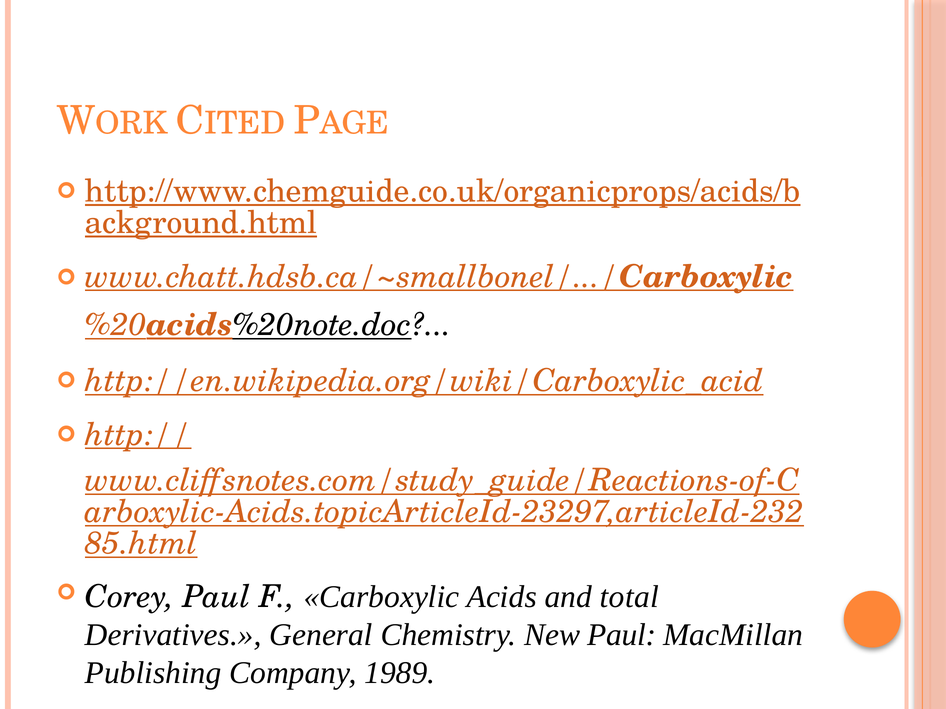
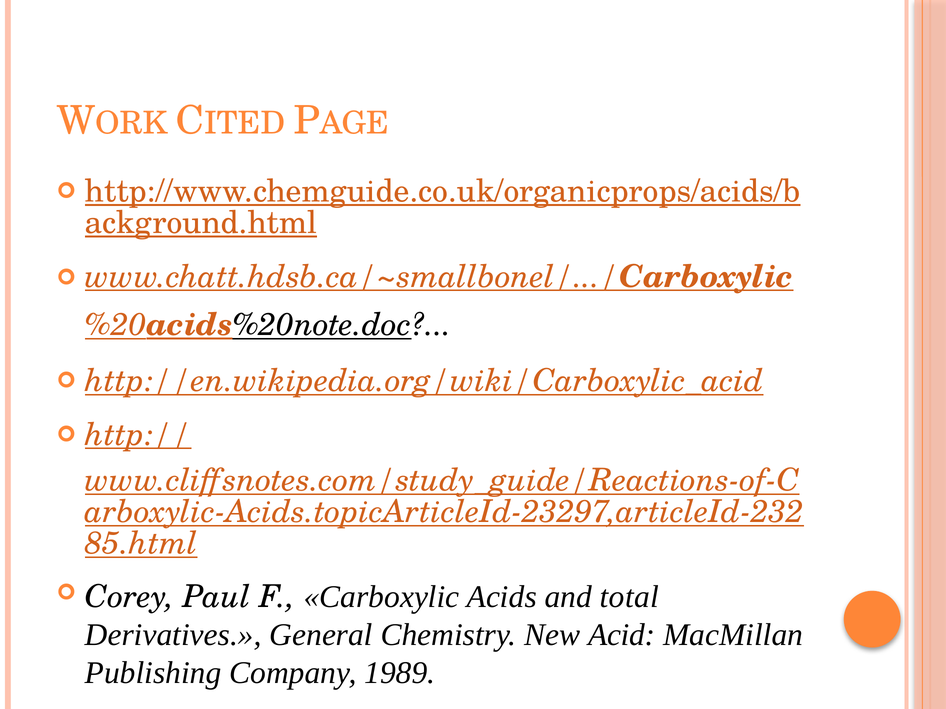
New Paul: Paul -> Acid
